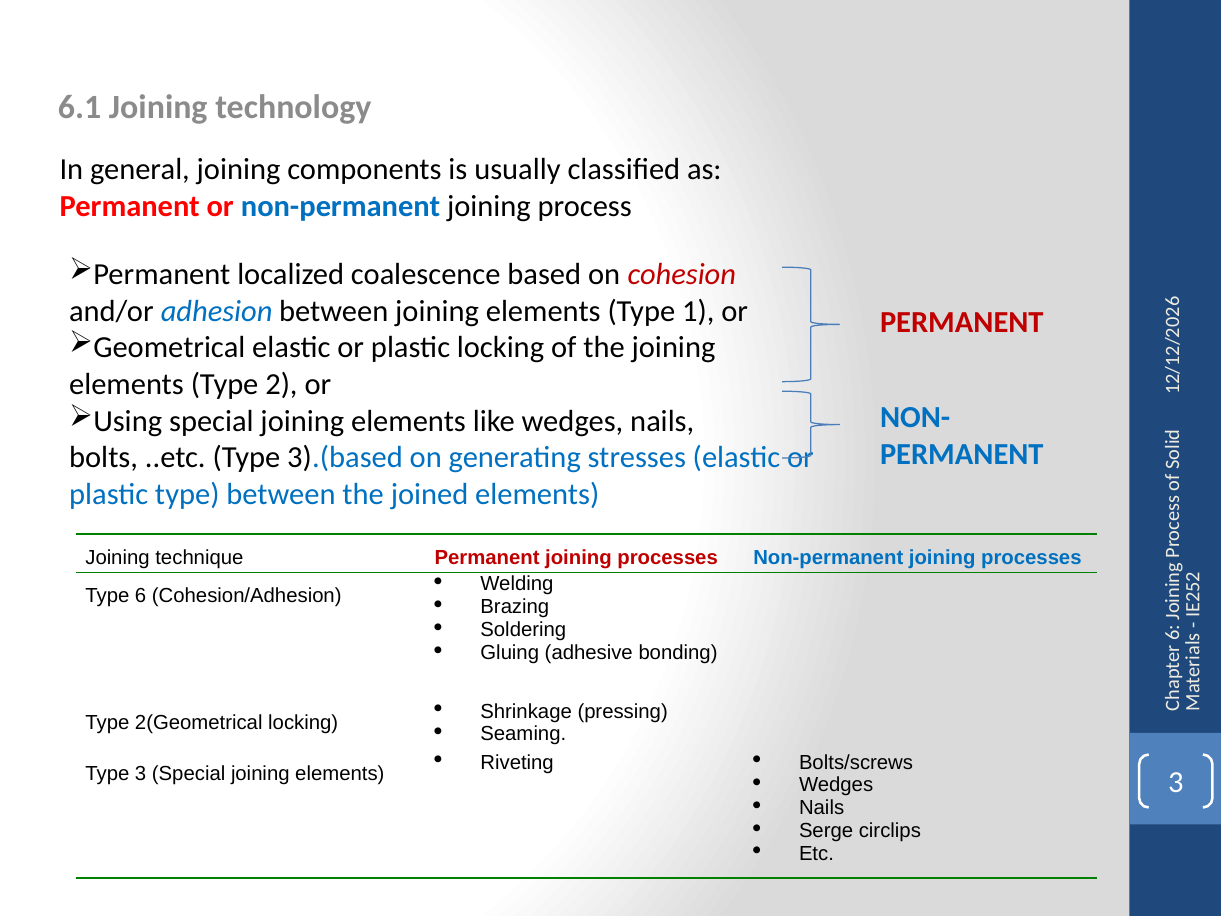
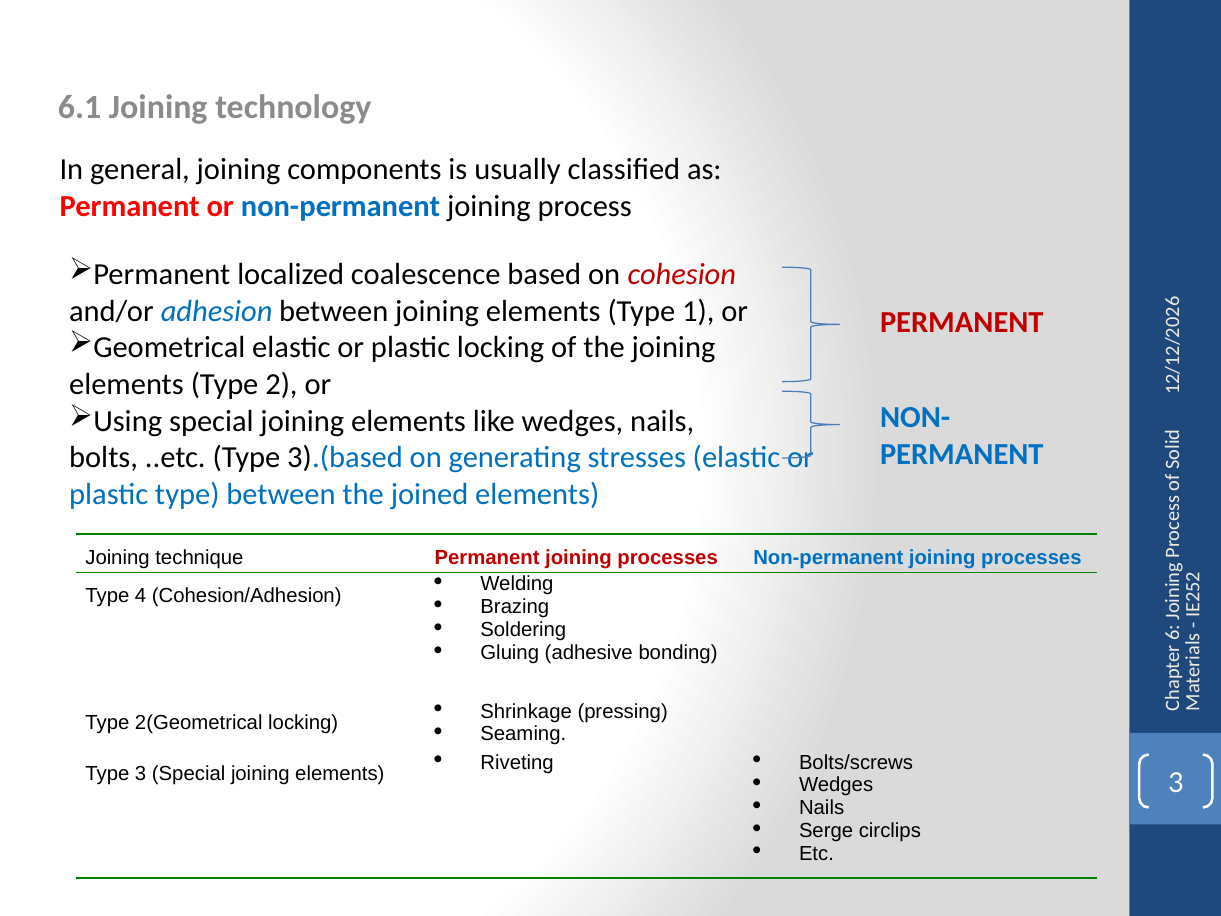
Type 6: 6 -> 4
